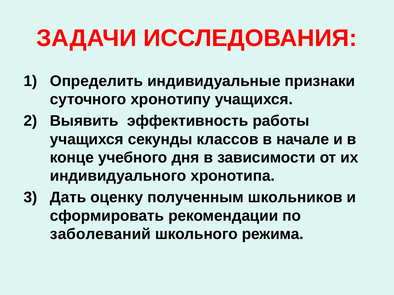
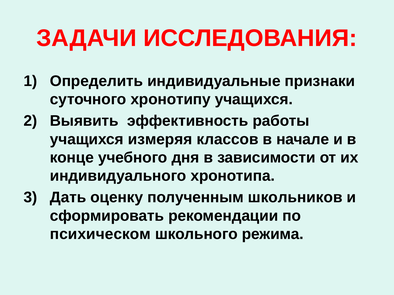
секунды: секунды -> измеряя
заболеваний: заболеваний -> психическом
